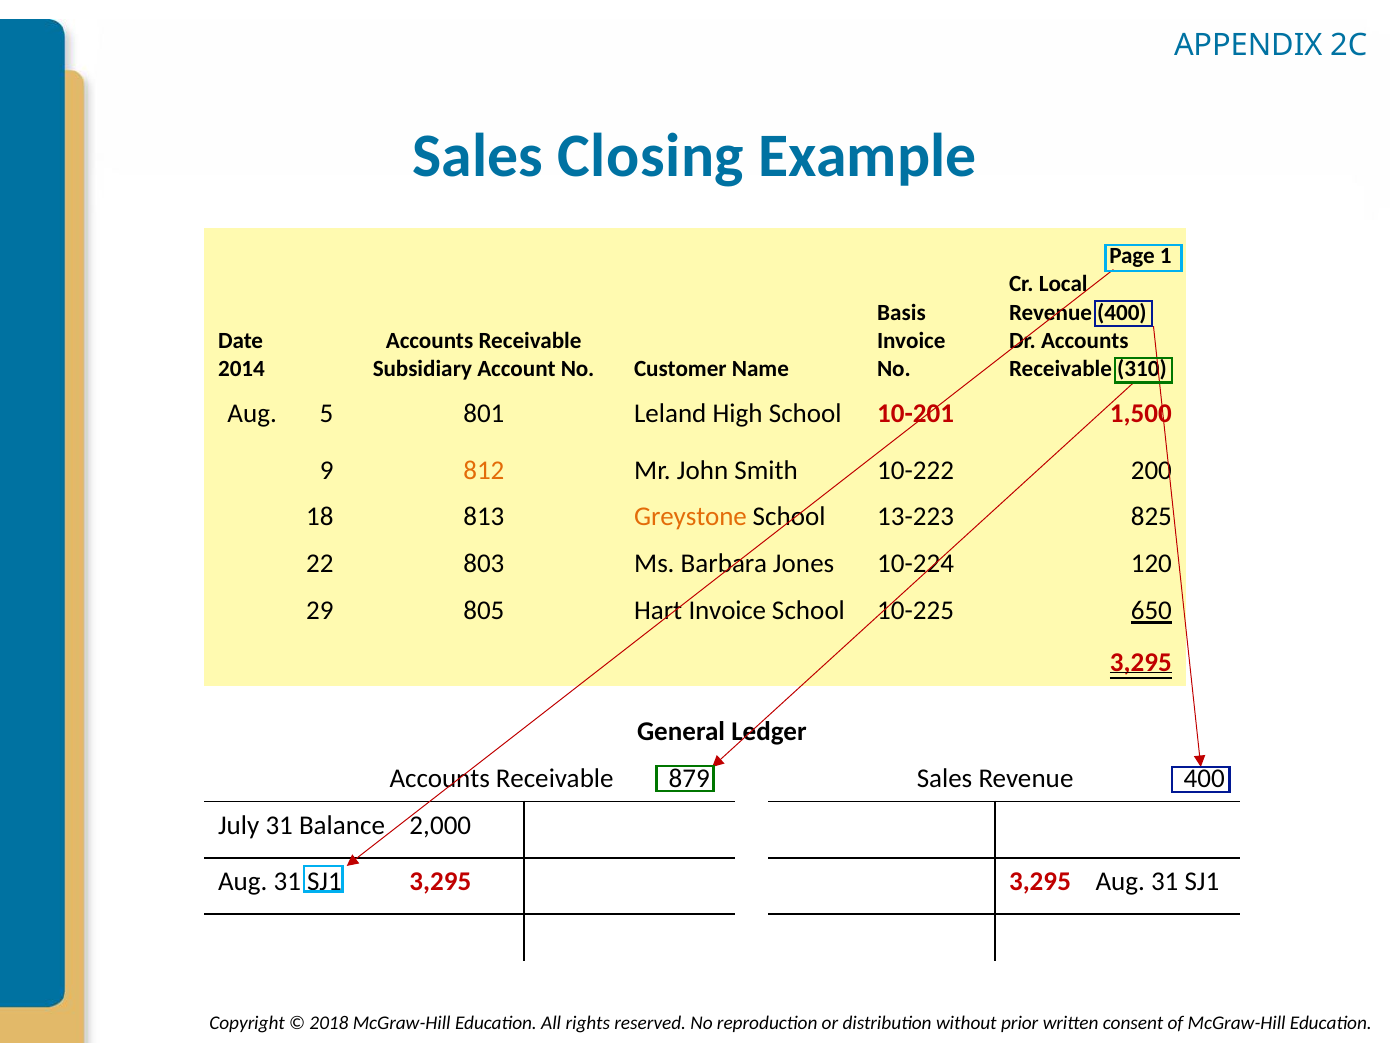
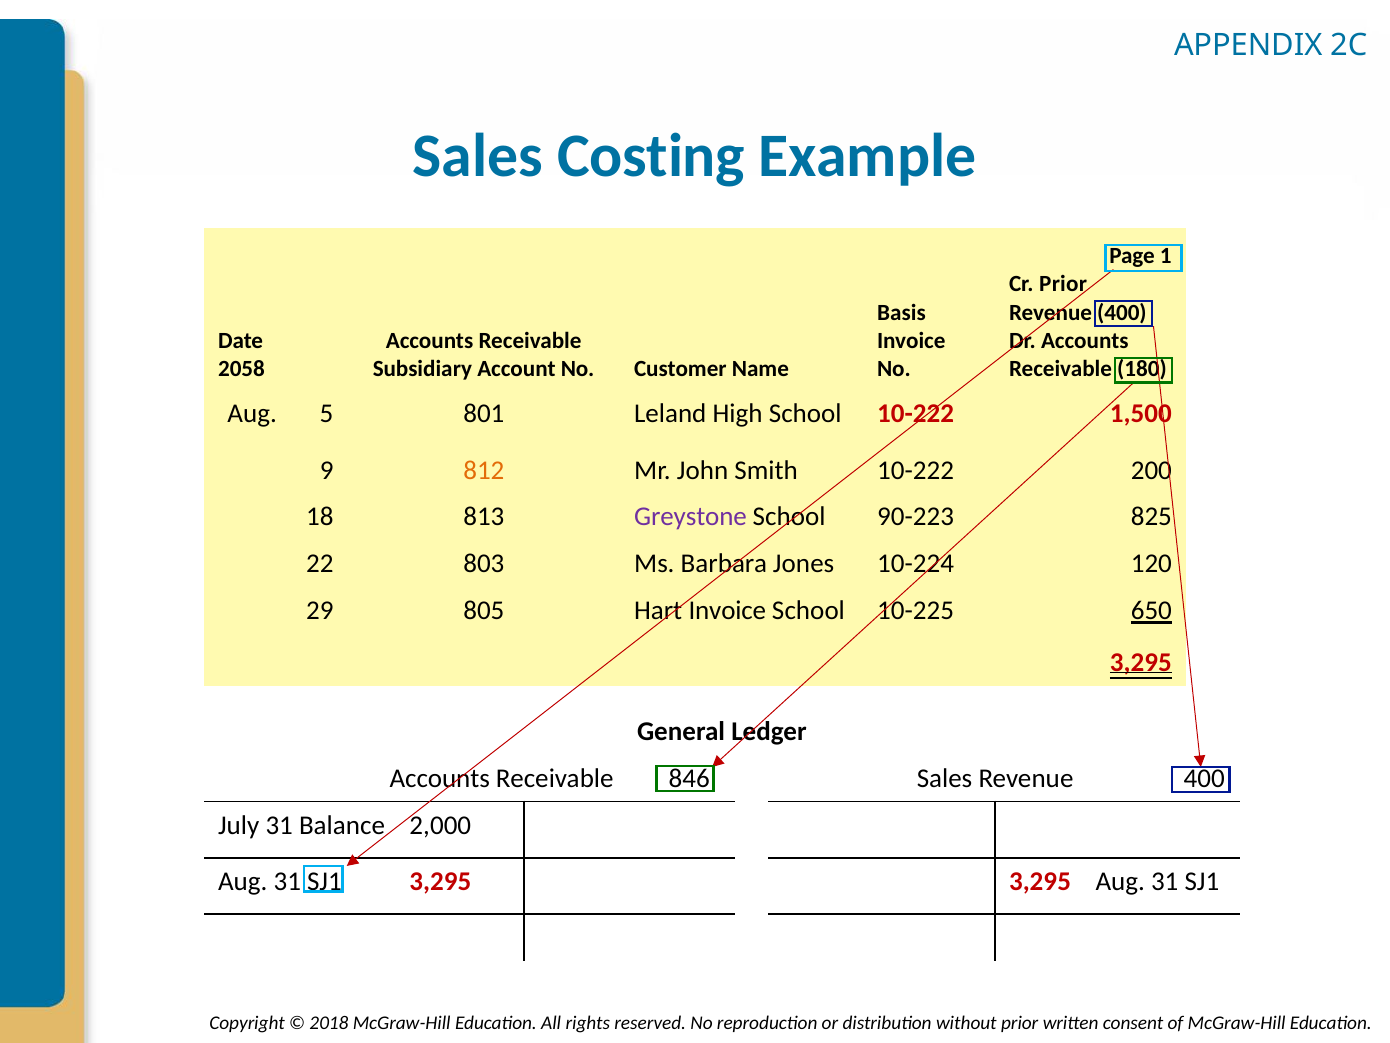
Closing: Closing -> Costing
Cr Local: Local -> Prior
2014: 2014 -> 2058
310: 310 -> 180
School 10-201: 10-201 -> 10-222
Greystone colour: orange -> purple
13-223: 13-223 -> 90-223
879: 879 -> 846
